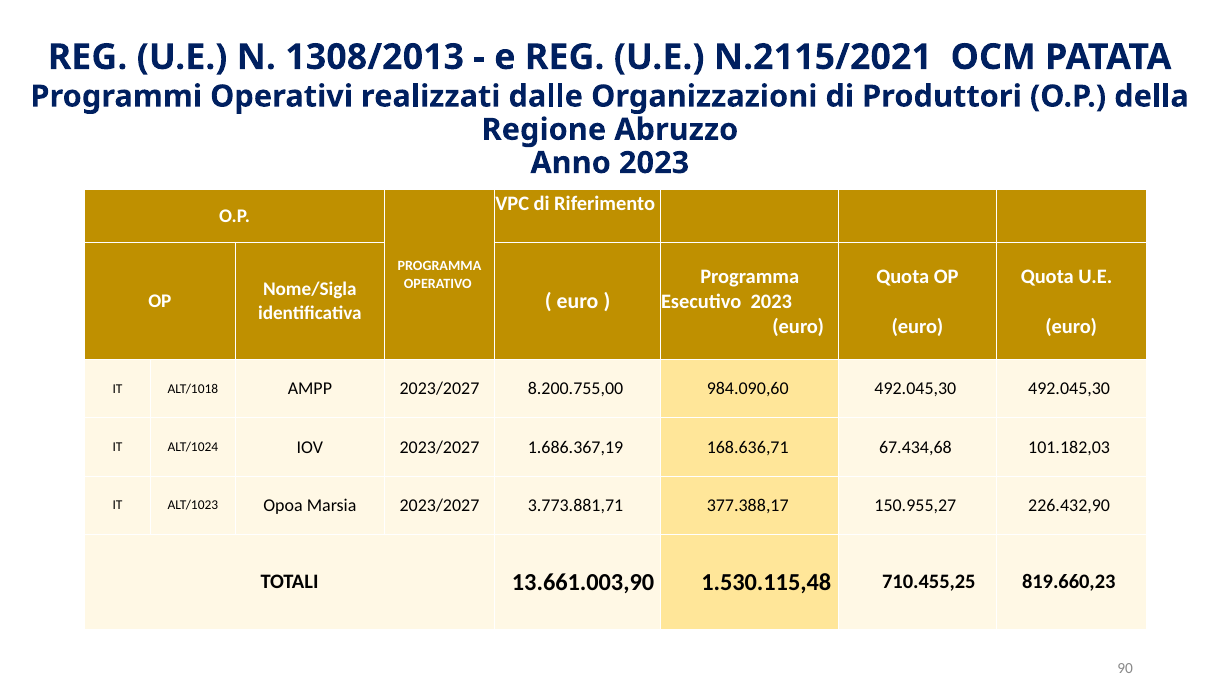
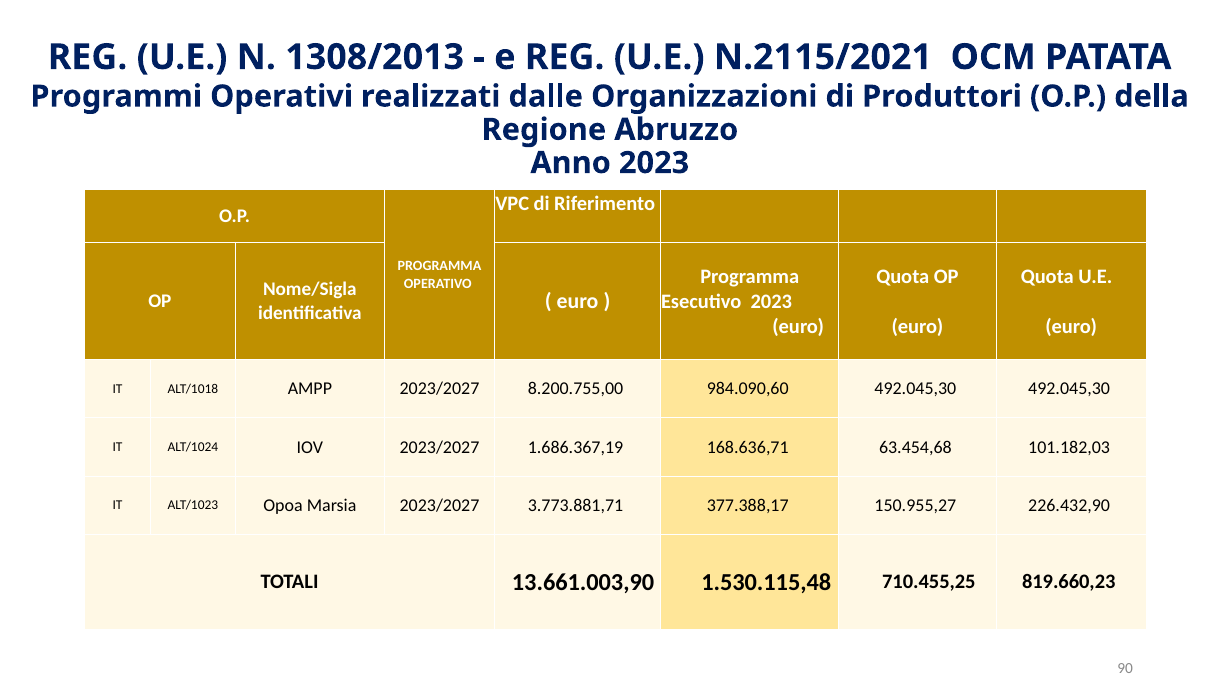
67.434,68: 67.434,68 -> 63.454,68
